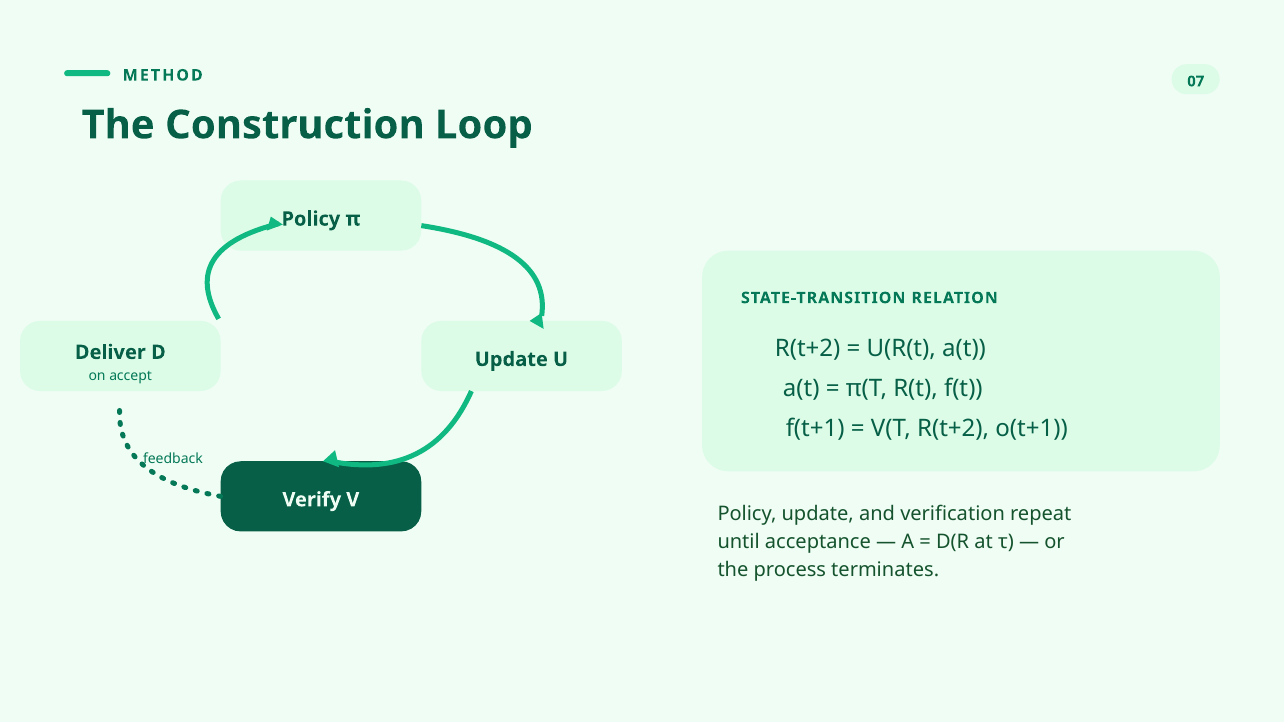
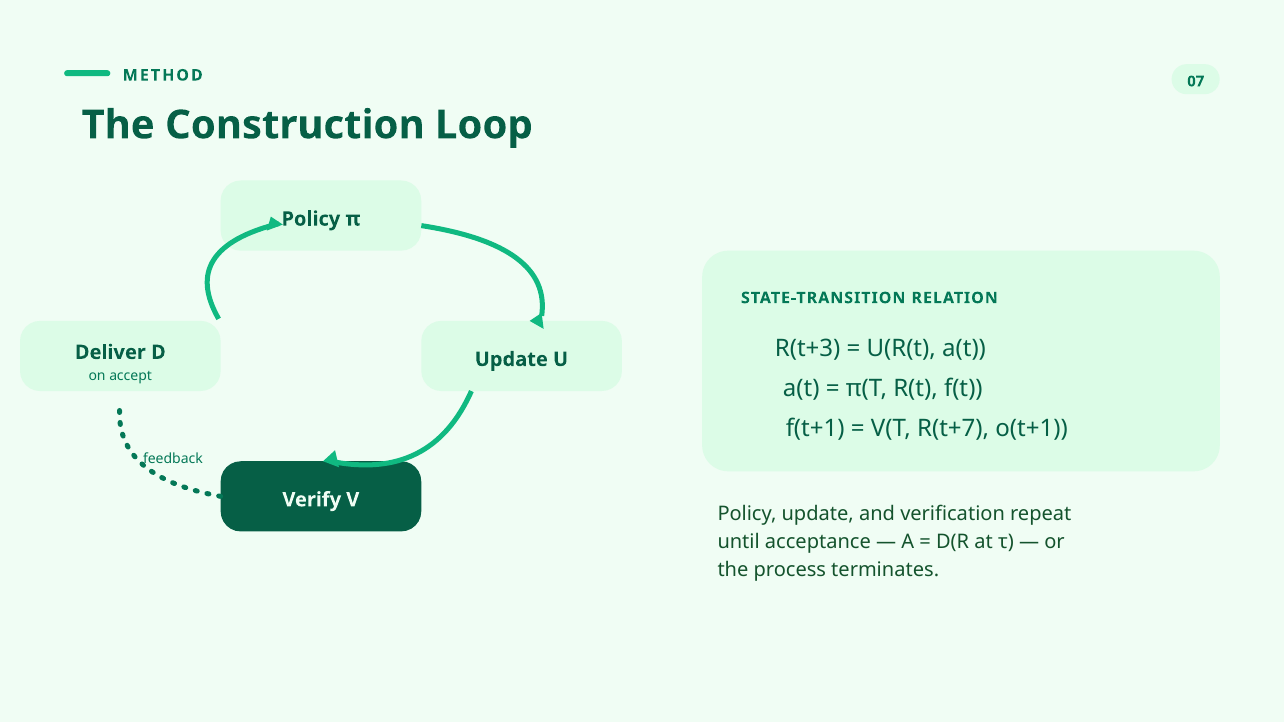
R(t+2 at (808, 349): R(t+2 -> R(t+3
V(T R(t+2: R(t+2 -> R(t+7
